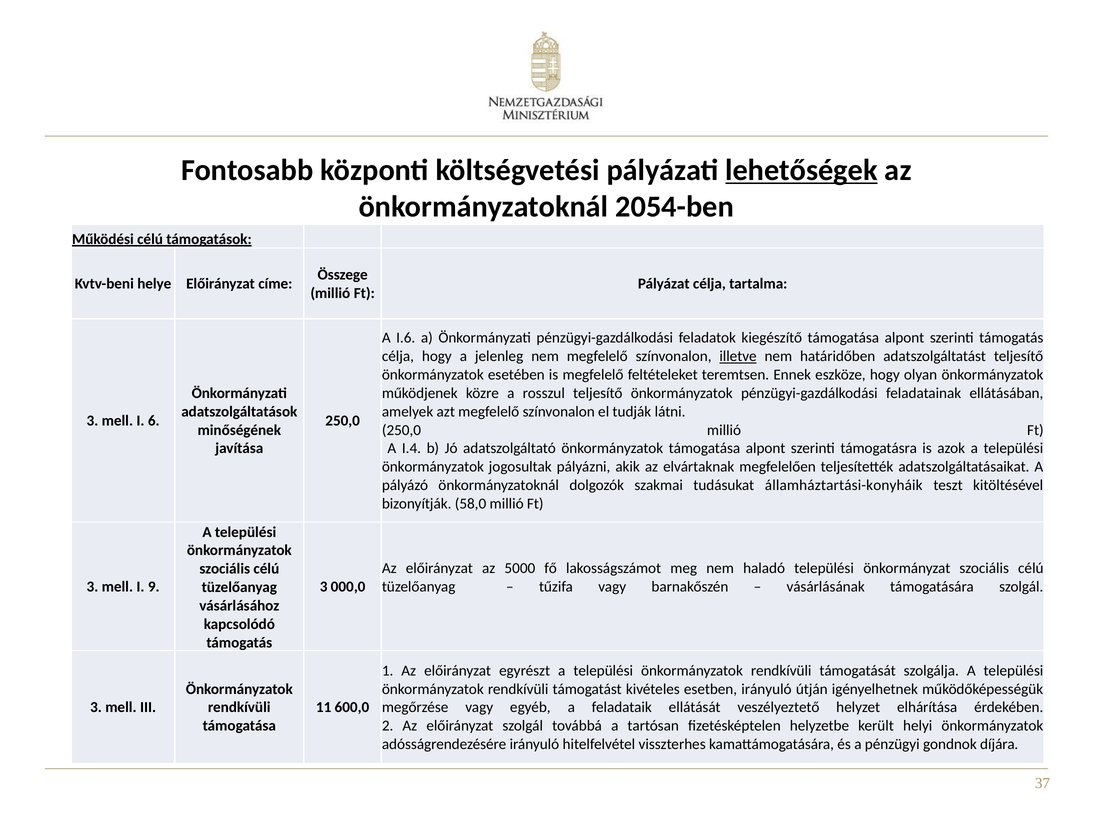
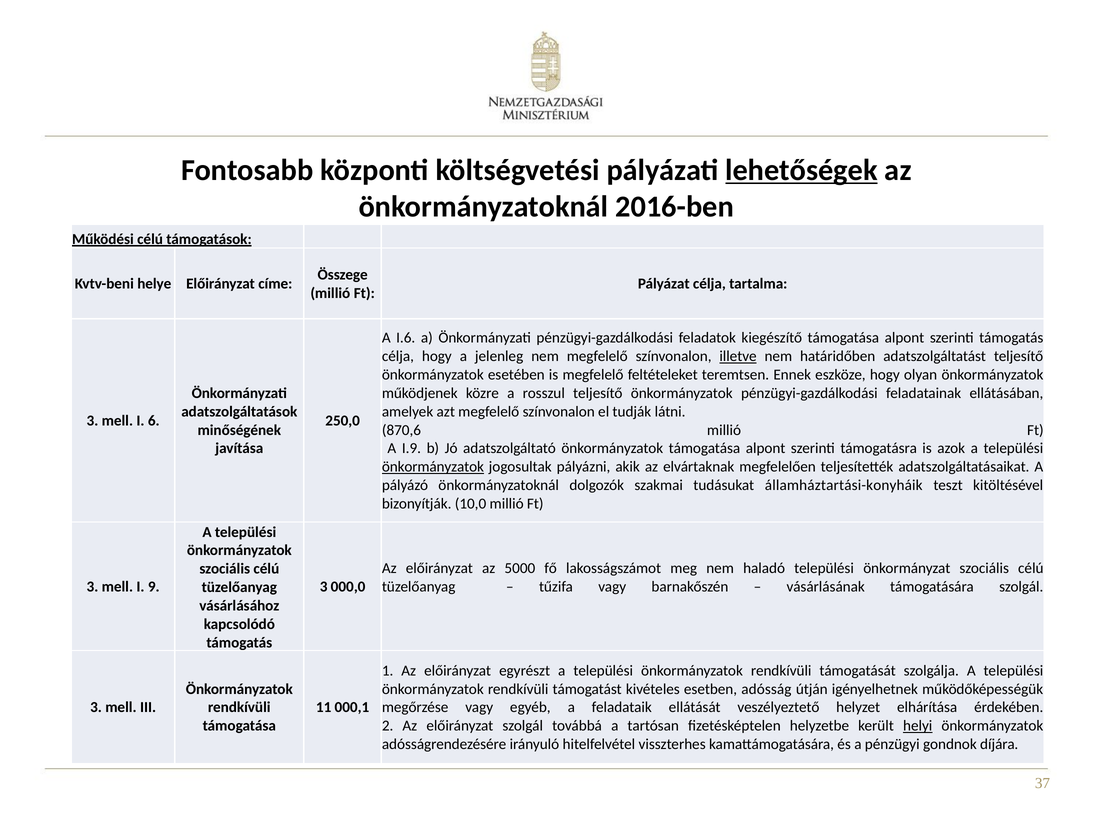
2054-ben: 2054-ben -> 2016-ben
250,0 at (401, 430): 250,0 -> 870,6
I.4: I.4 -> I.9
önkormányzatok at (433, 467) underline: none -> present
58,0: 58,0 -> 10,0
esetben irányuló: irányuló -> adósság
600,0: 600,0 -> 000,1
helyi underline: none -> present
